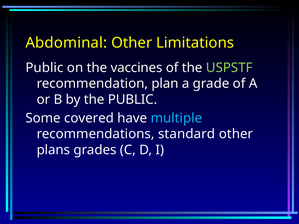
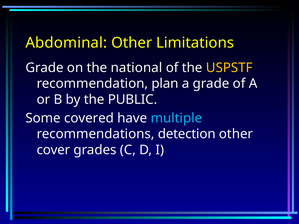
Public at (44, 68): Public -> Grade
vaccines: vaccines -> national
USPSTF colour: light green -> yellow
standard: standard -> detection
plans: plans -> cover
